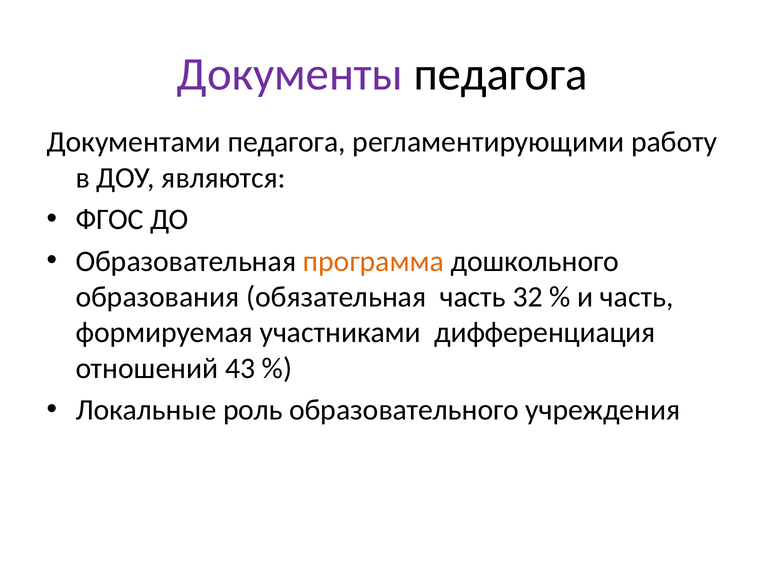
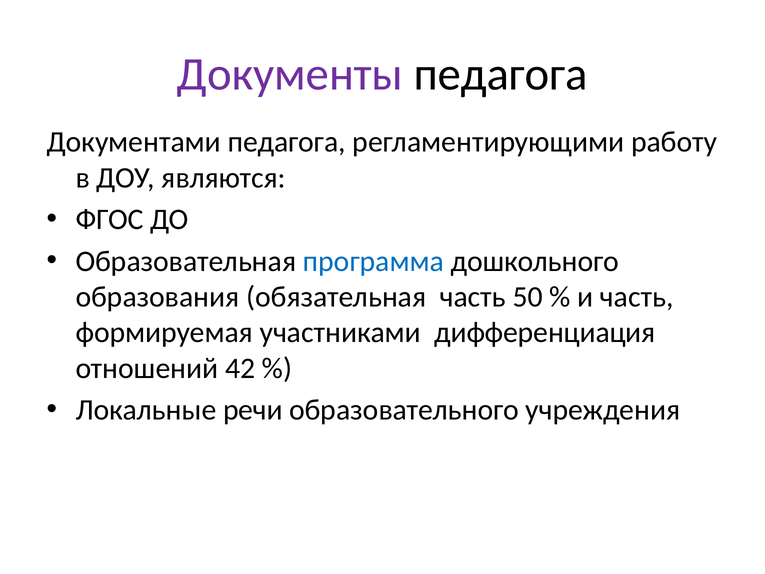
программа colour: orange -> blue
32: 32 -> 50
43: 43 -> 42
роль: роль -> речи
